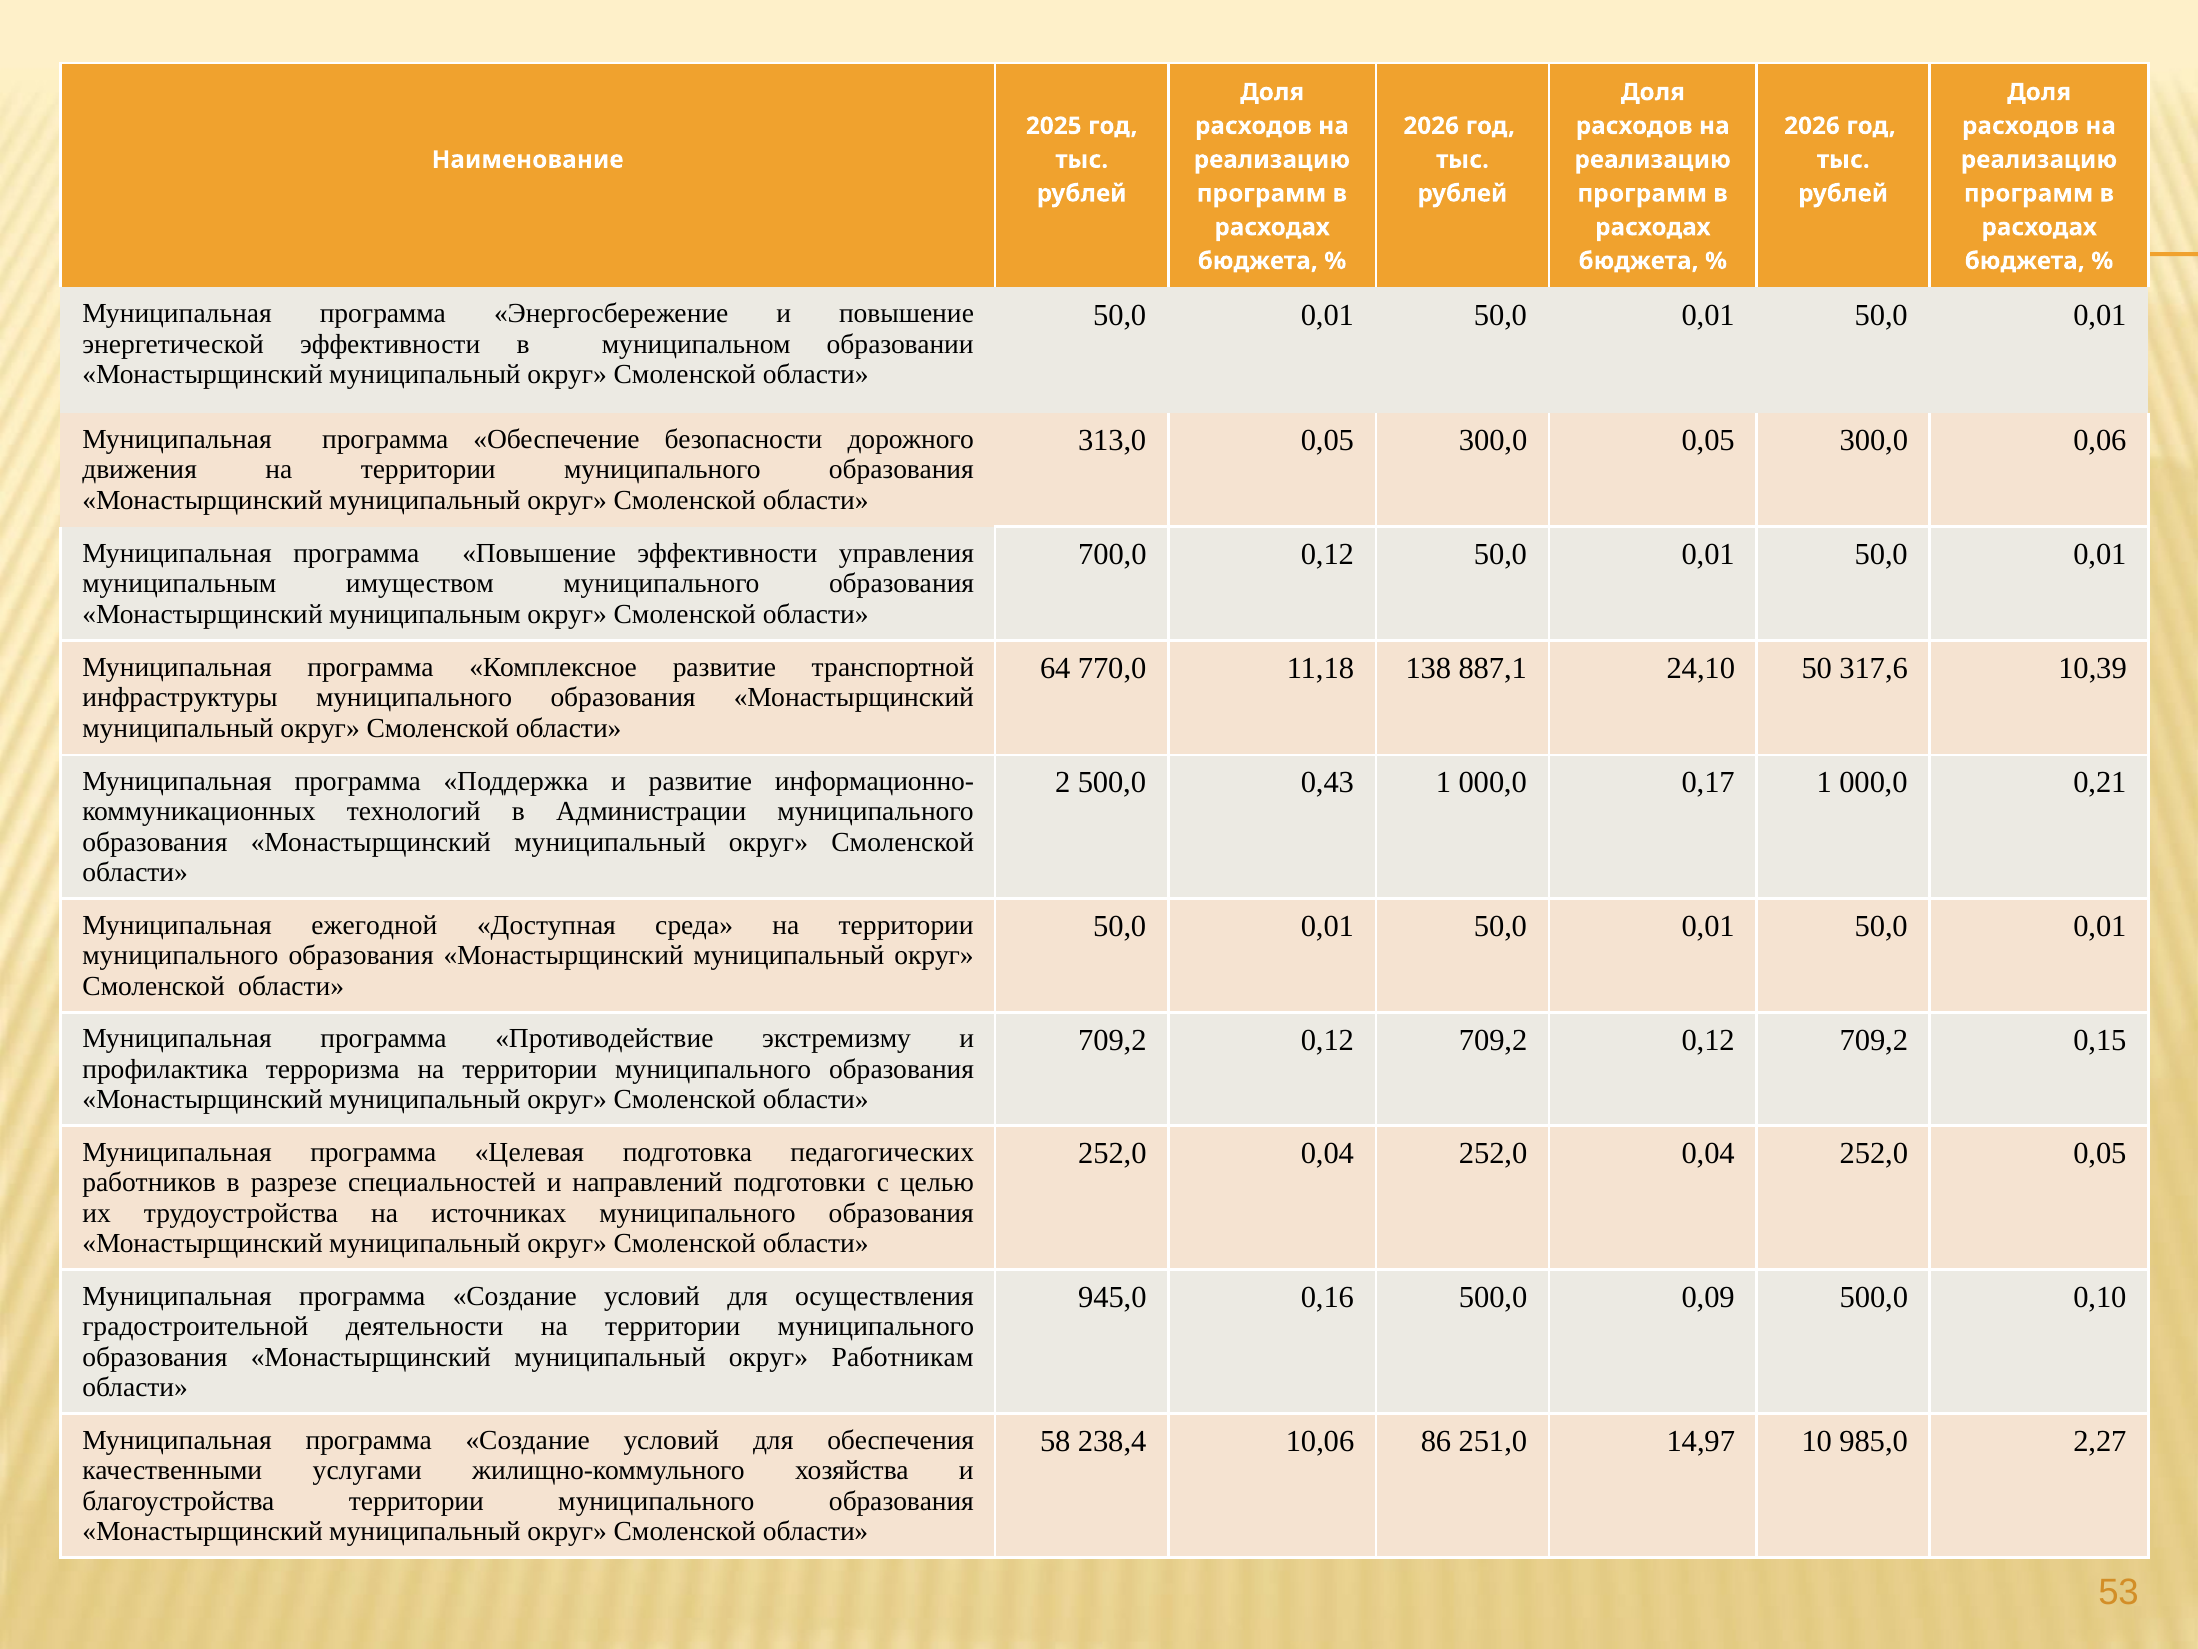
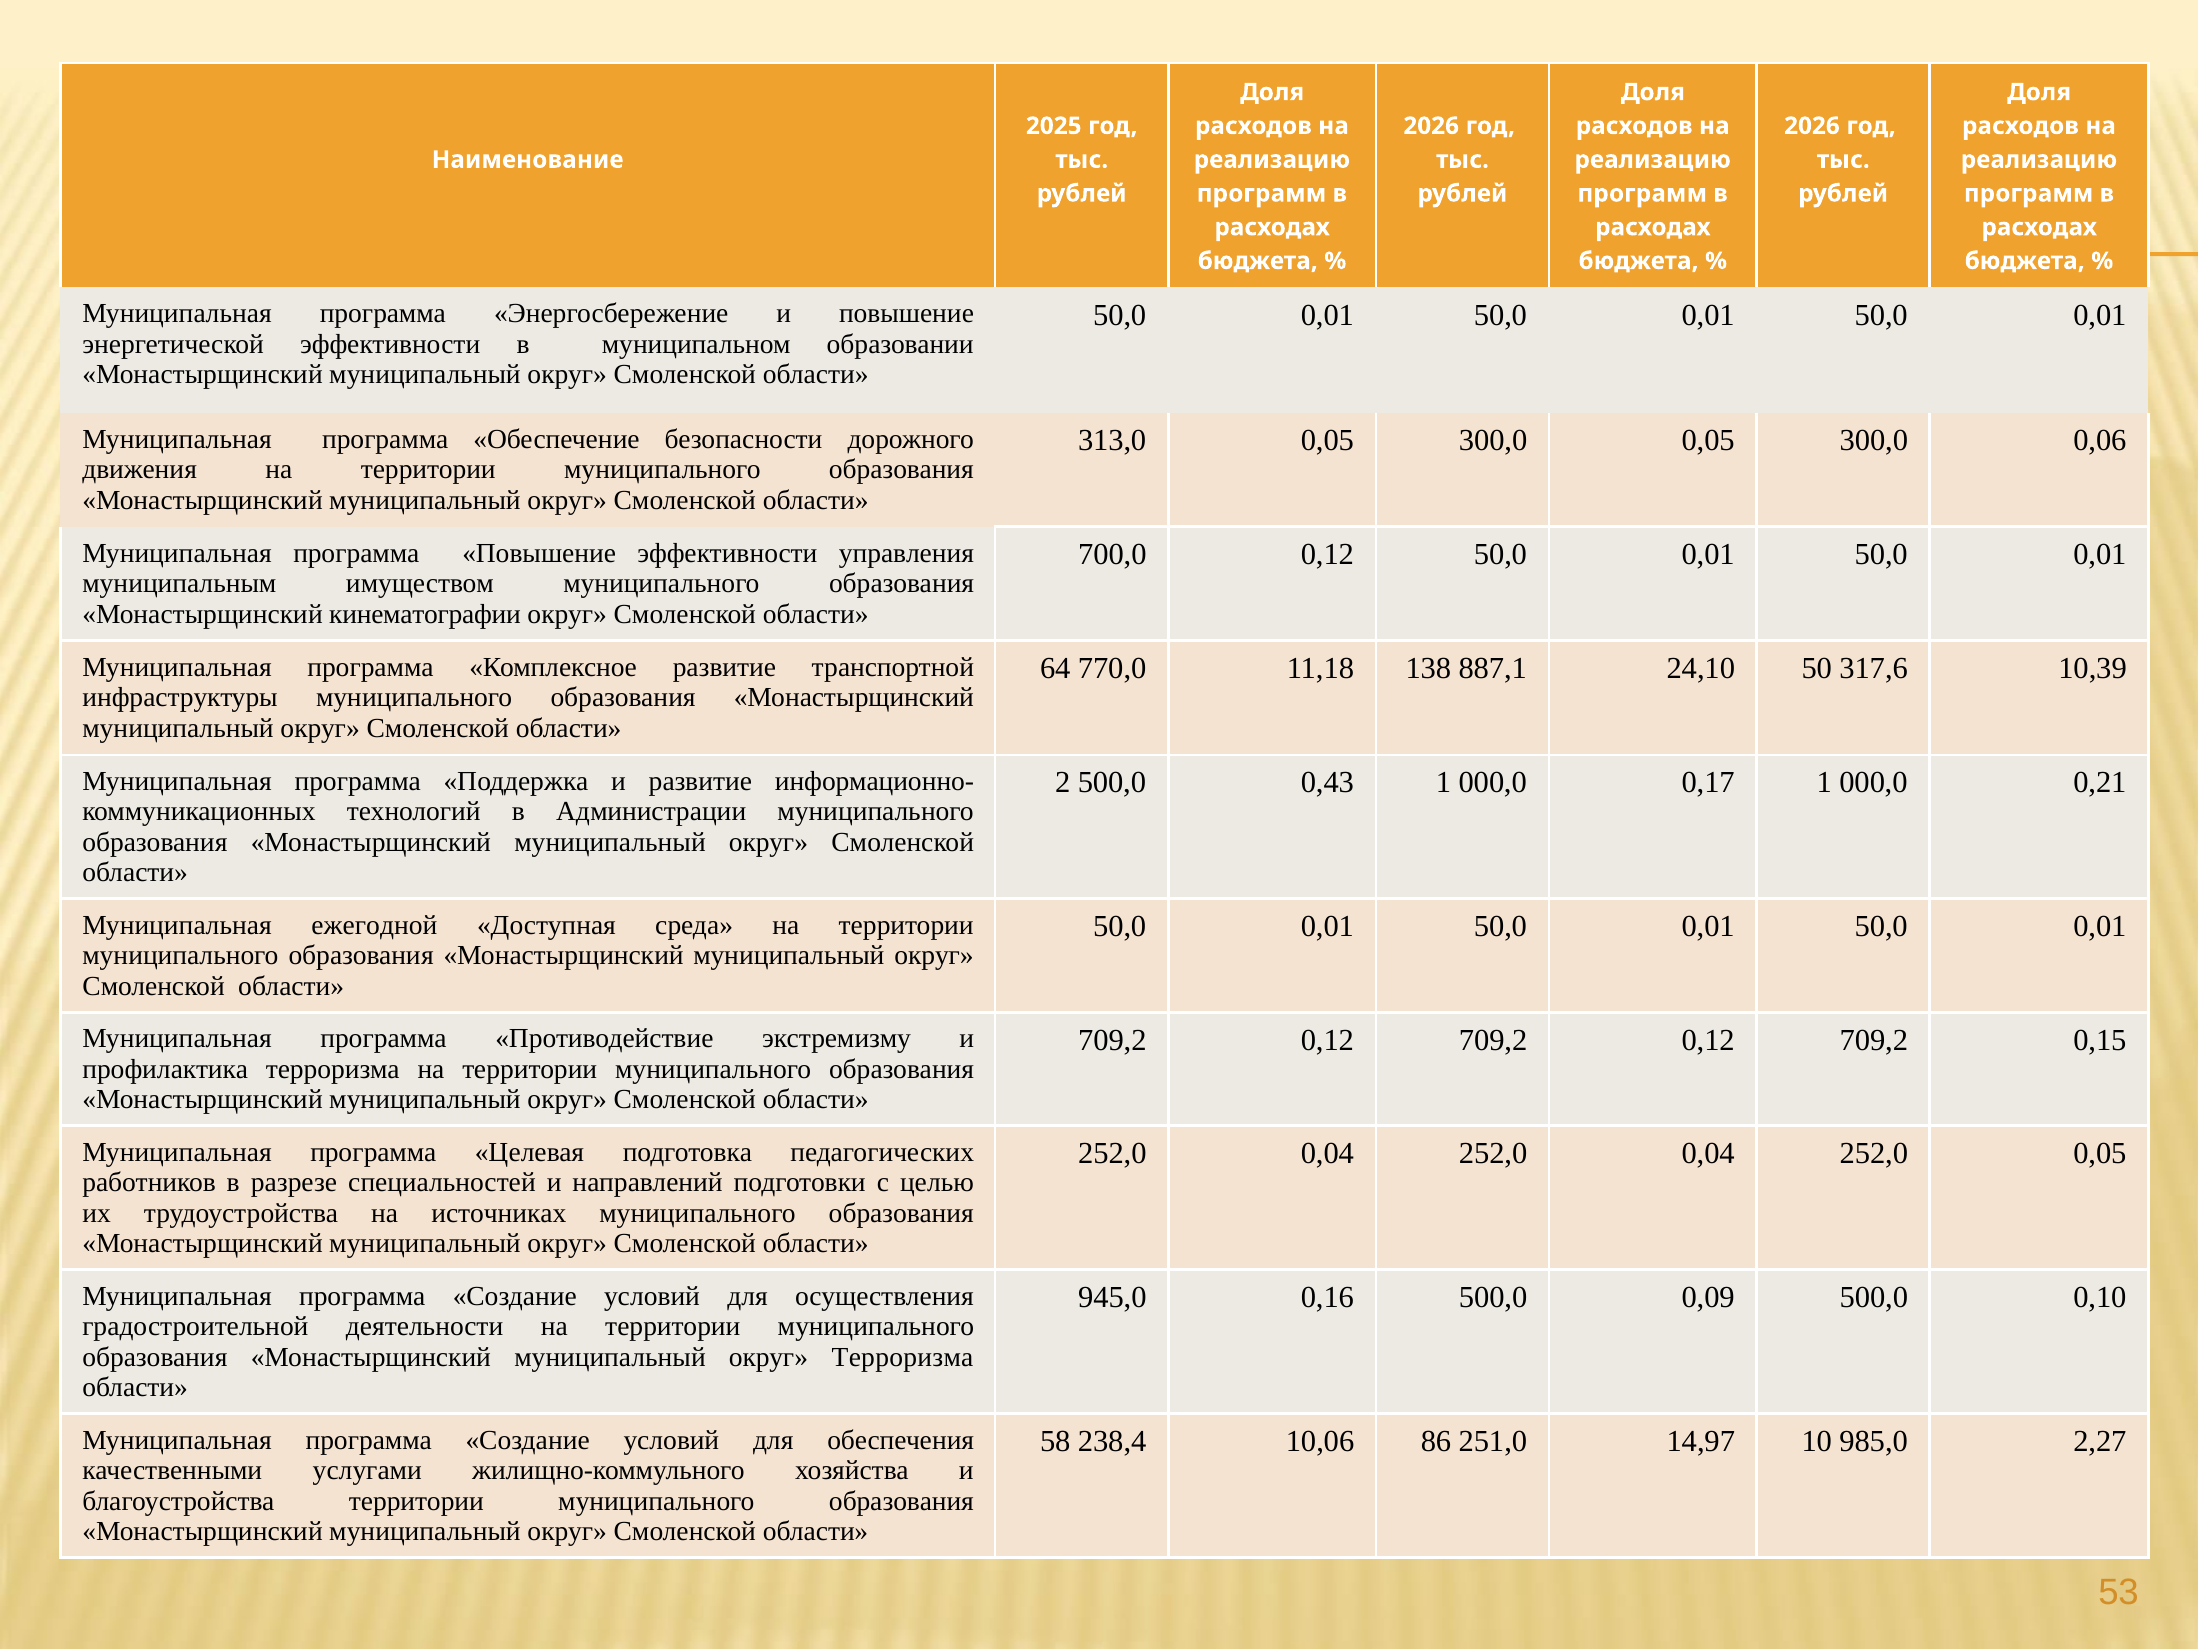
Монастырщинский муниципальным: муниципальным -> кинематографии
округ Работникам: Работникам -> Терроризма
